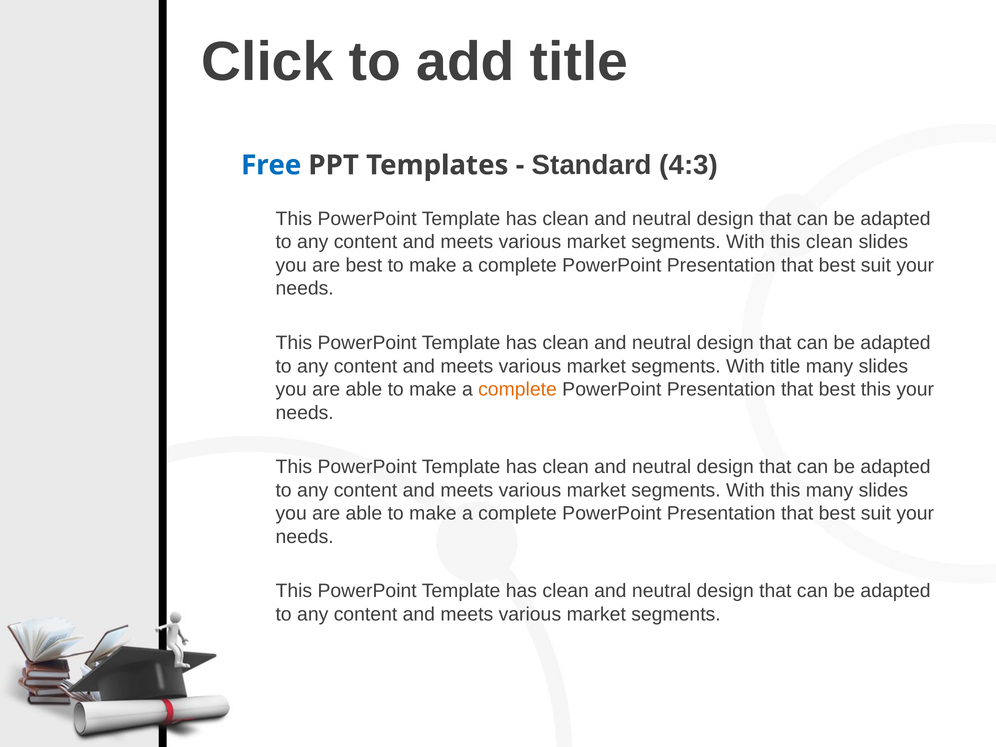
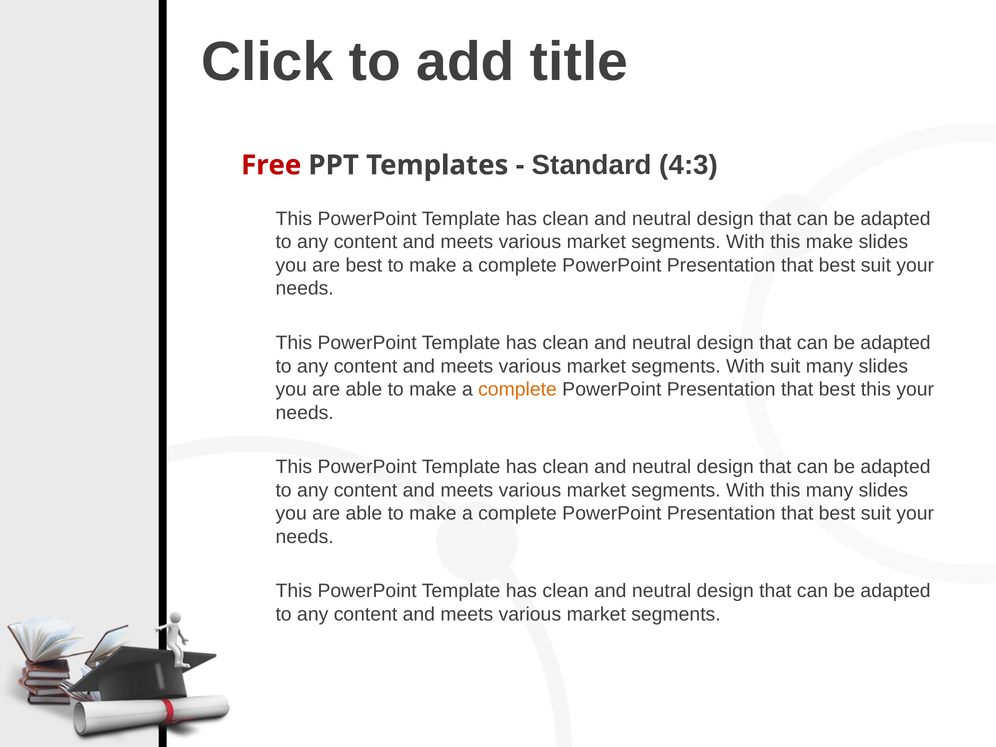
Free colour: blue -> red
this clean: clean -> make
With title: title -> suit
